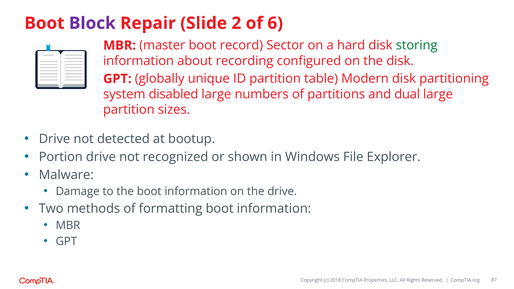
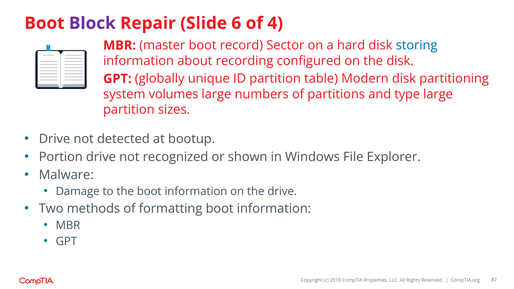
2: 2 -> 6
6: 6 -> 4
storing colour: green -> blue
disabled: disabled -> volumes
dual: dual -> type
